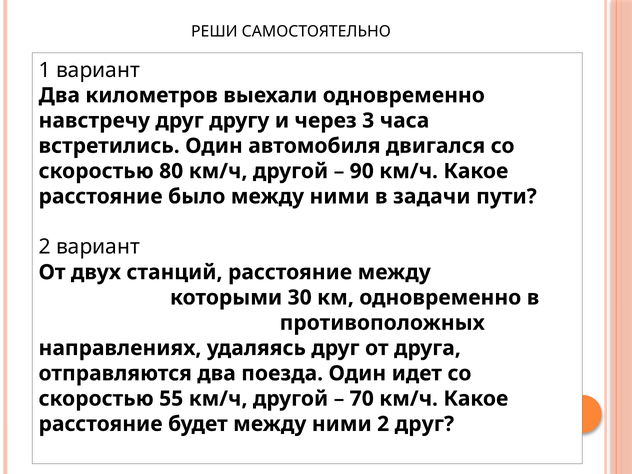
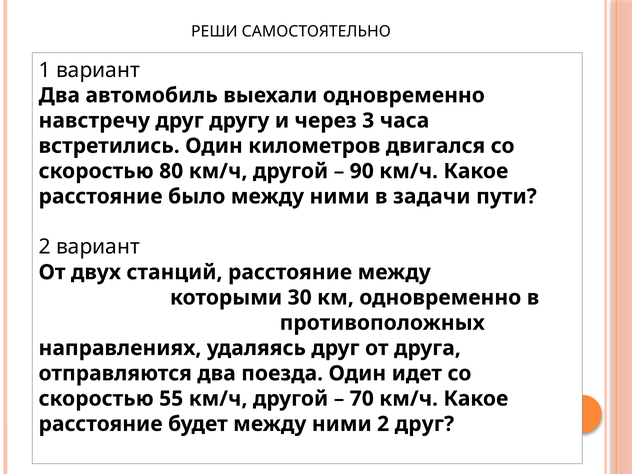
километров: километров -> автомобиль
автомобиля: автомобиля -> километров
